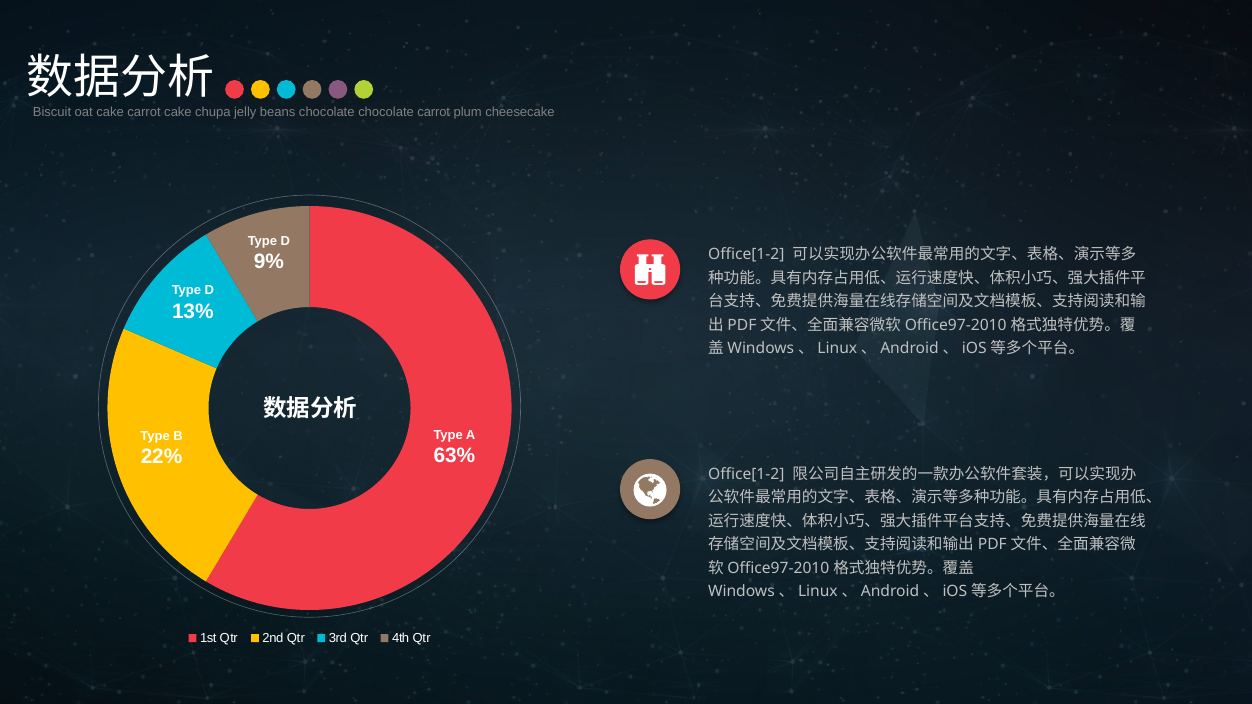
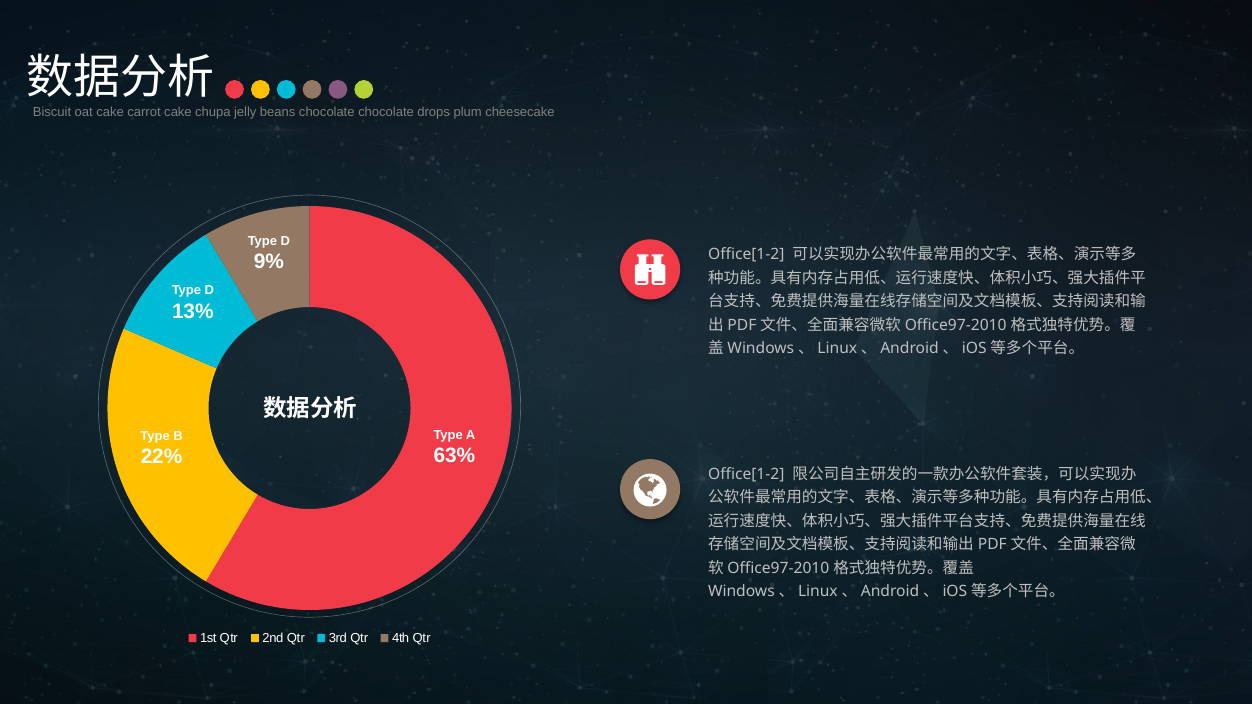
chocolate carrot: carrot -> drops
